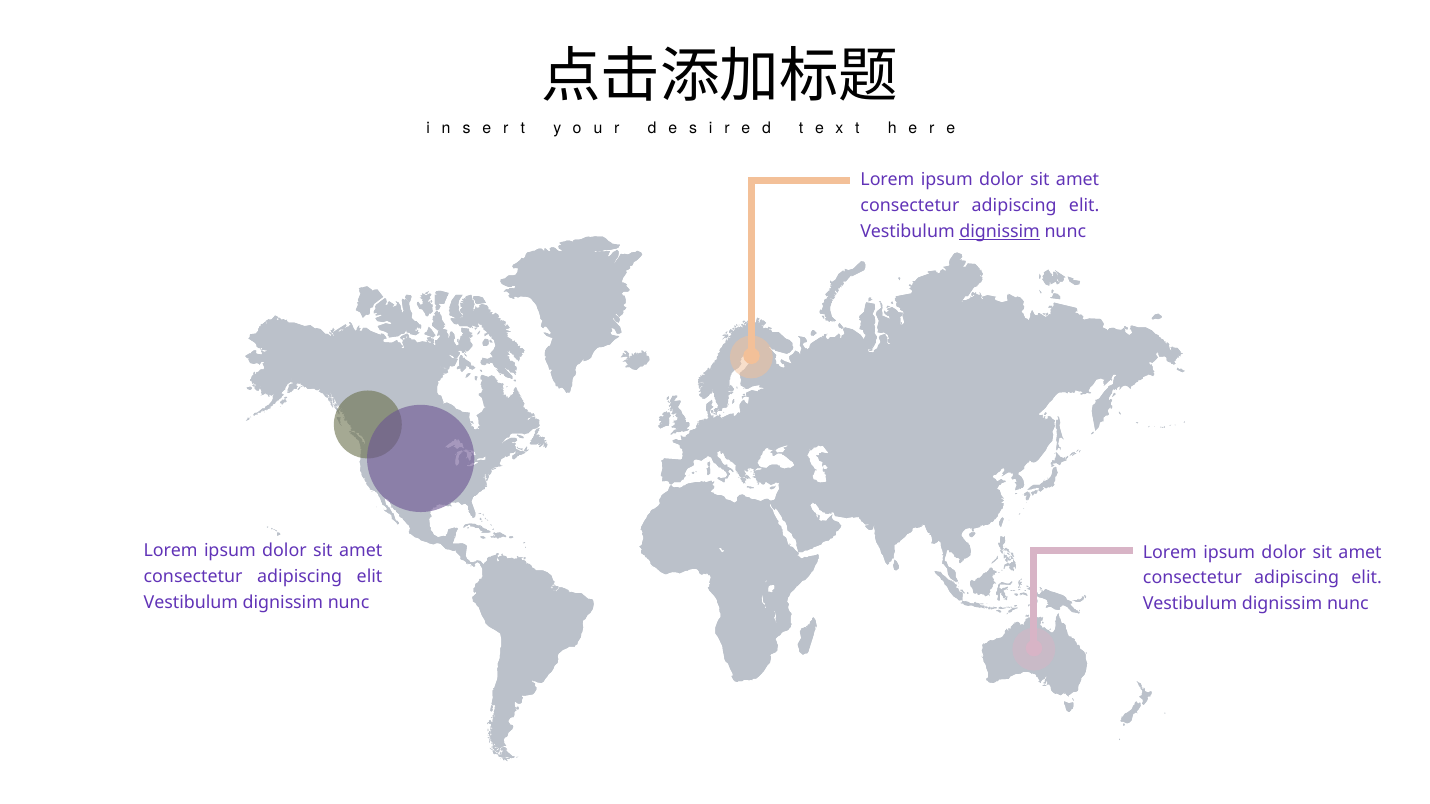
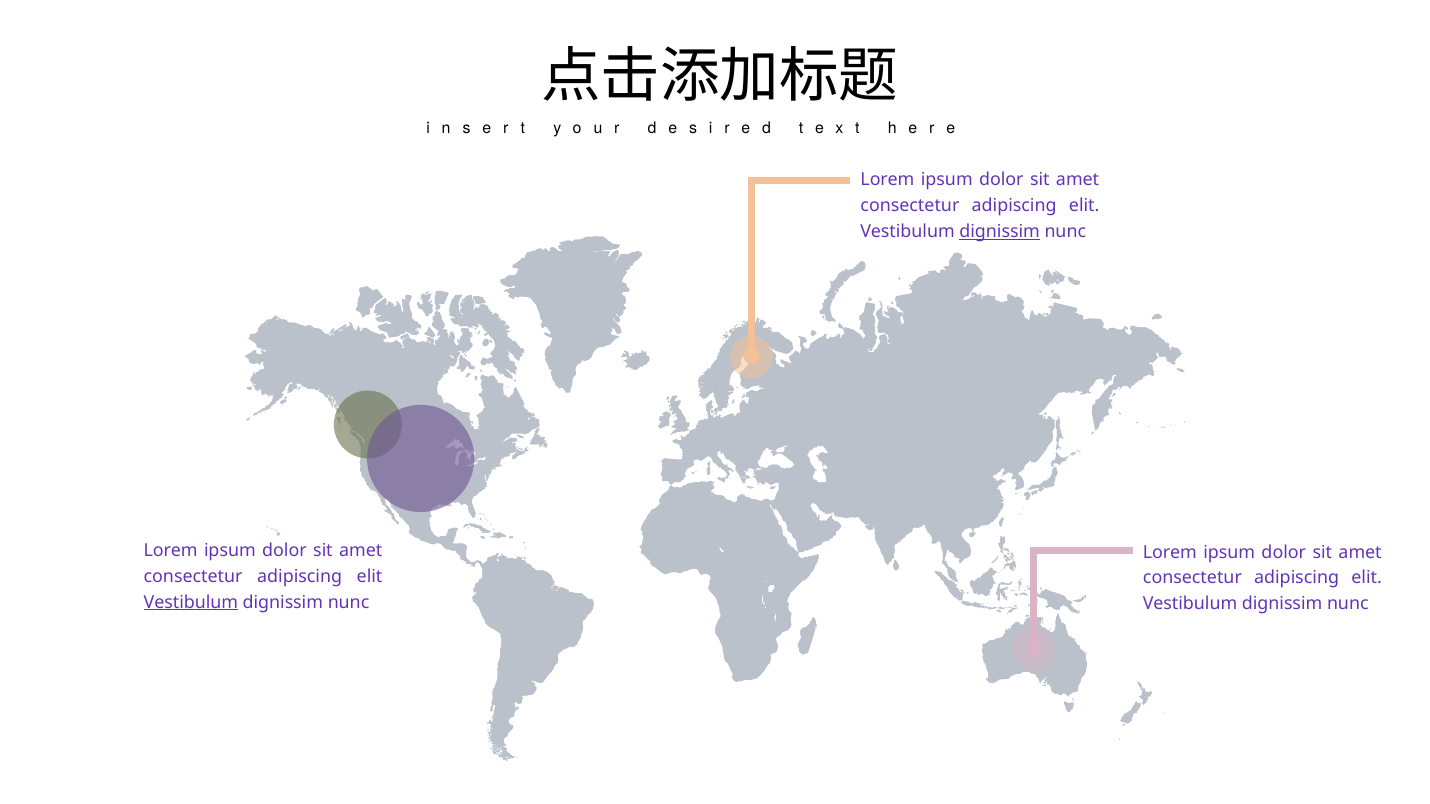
Vestibulum at (191, 602) underline: none -> present
